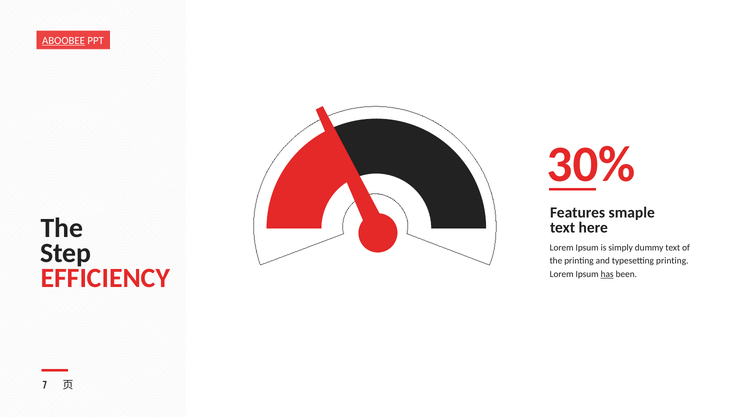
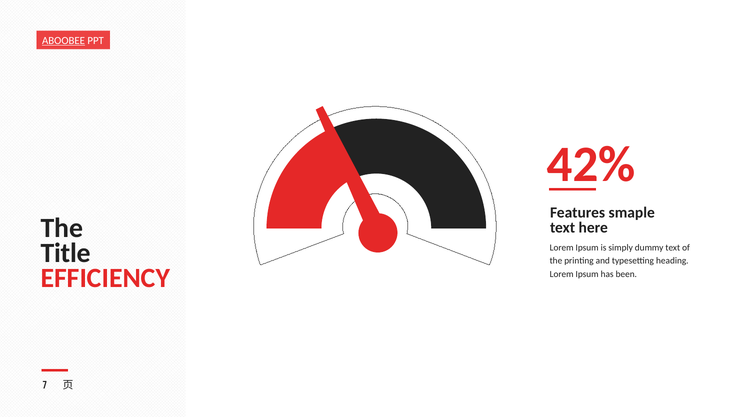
30%: 30% -> 42%
Step: Step -> Title
typesetting printing: printing -> heading
has underline: present -> none
